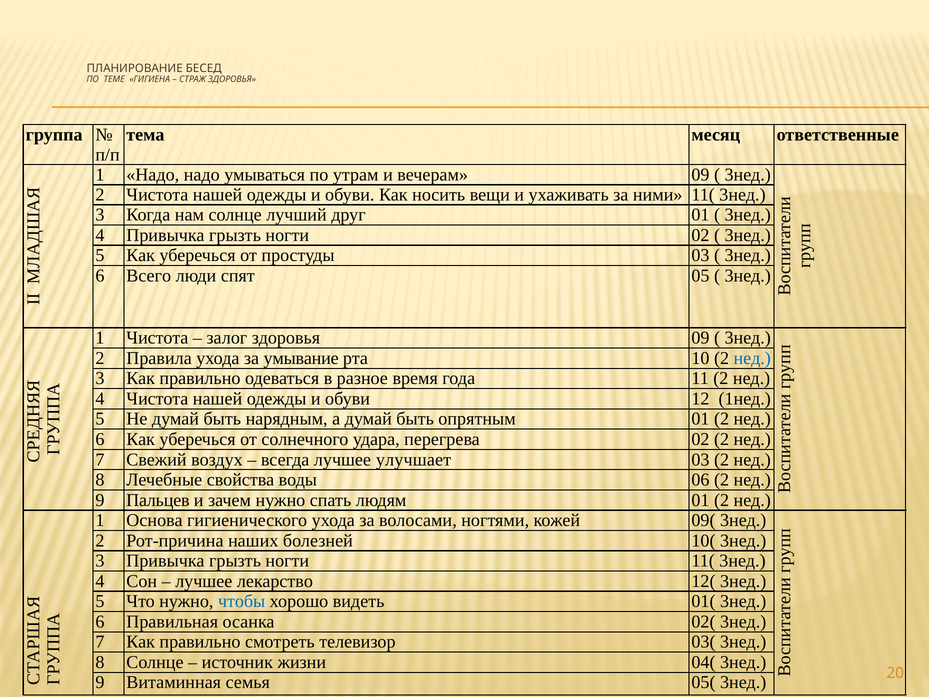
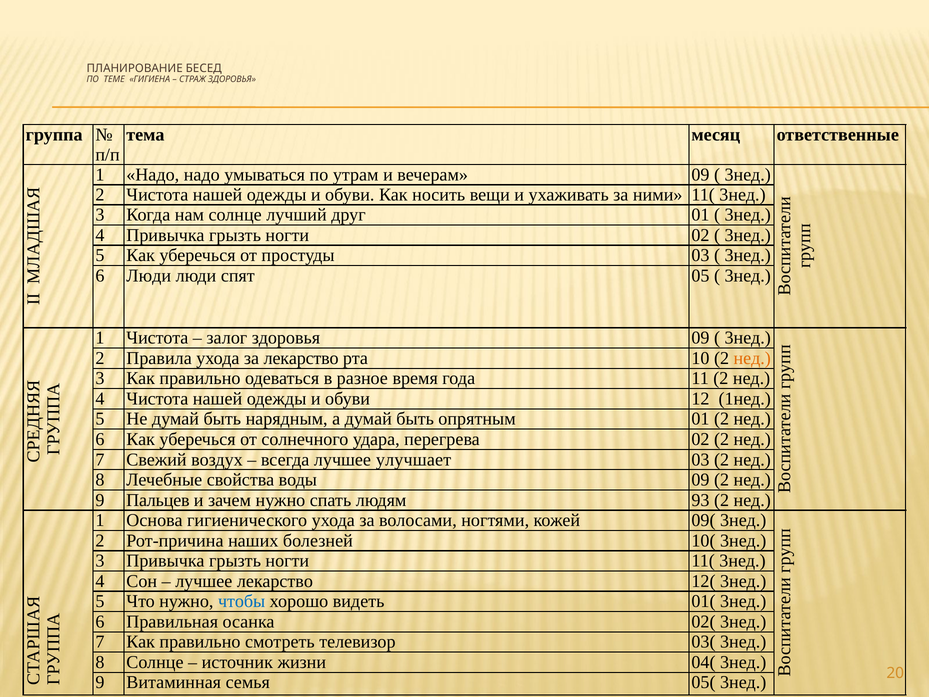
6 Всего: Всего -> Люди
за умывание: умывание -> лекарство
нед at (752, 358) colour: blue -> orange
воды 06: 06 -> 09
людям 01: 01 -> 93
